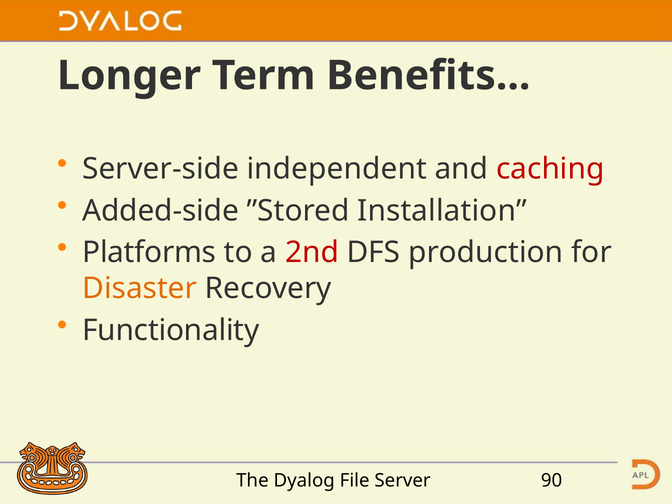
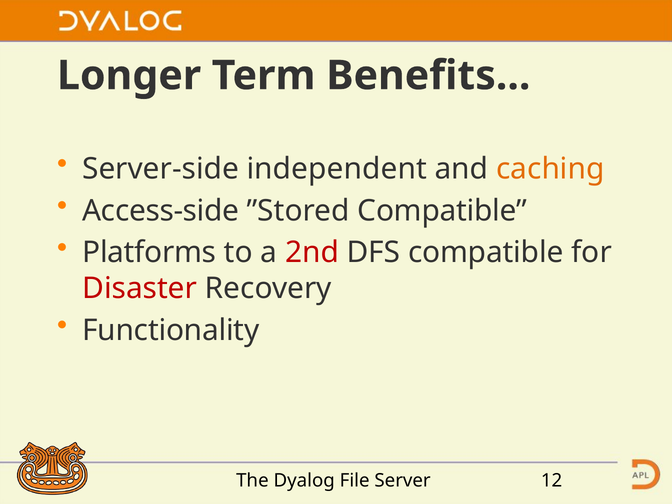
caching colour: red -> orange
Added-side: Added-side -> Access-side
”Stored Installation: Installation -> Compatible
DFS production: production -> compatible
Disaster colour: orange -> red
90: 90 -> 12
